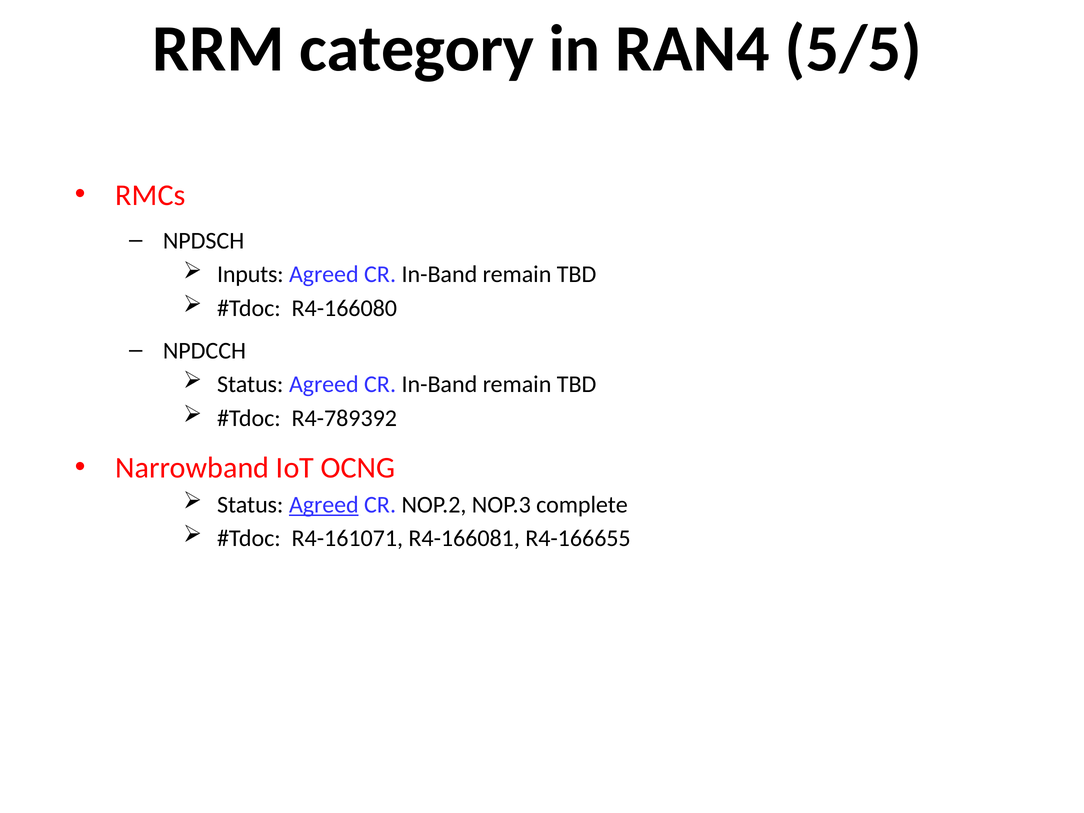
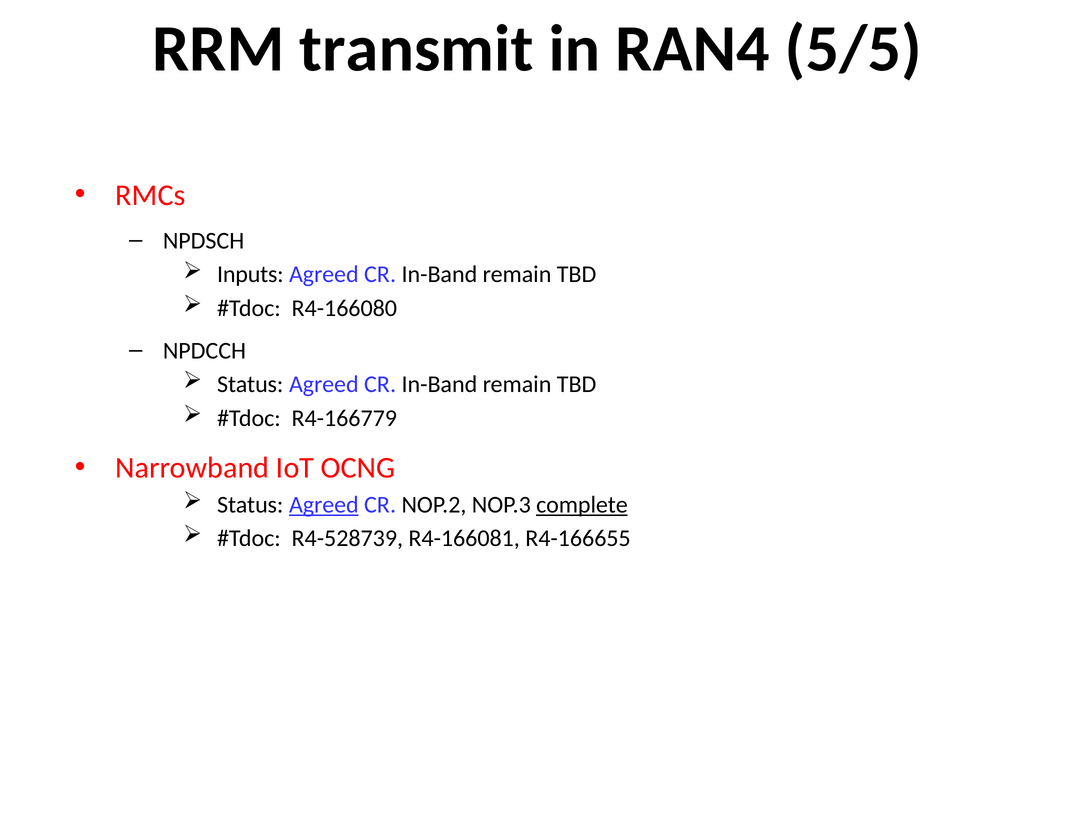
category: category -> transmit
R4-789392: R4-789392 -> R4-166779
complete underline: none -> present
R4-161071: R4-161071 -> R4-528739
